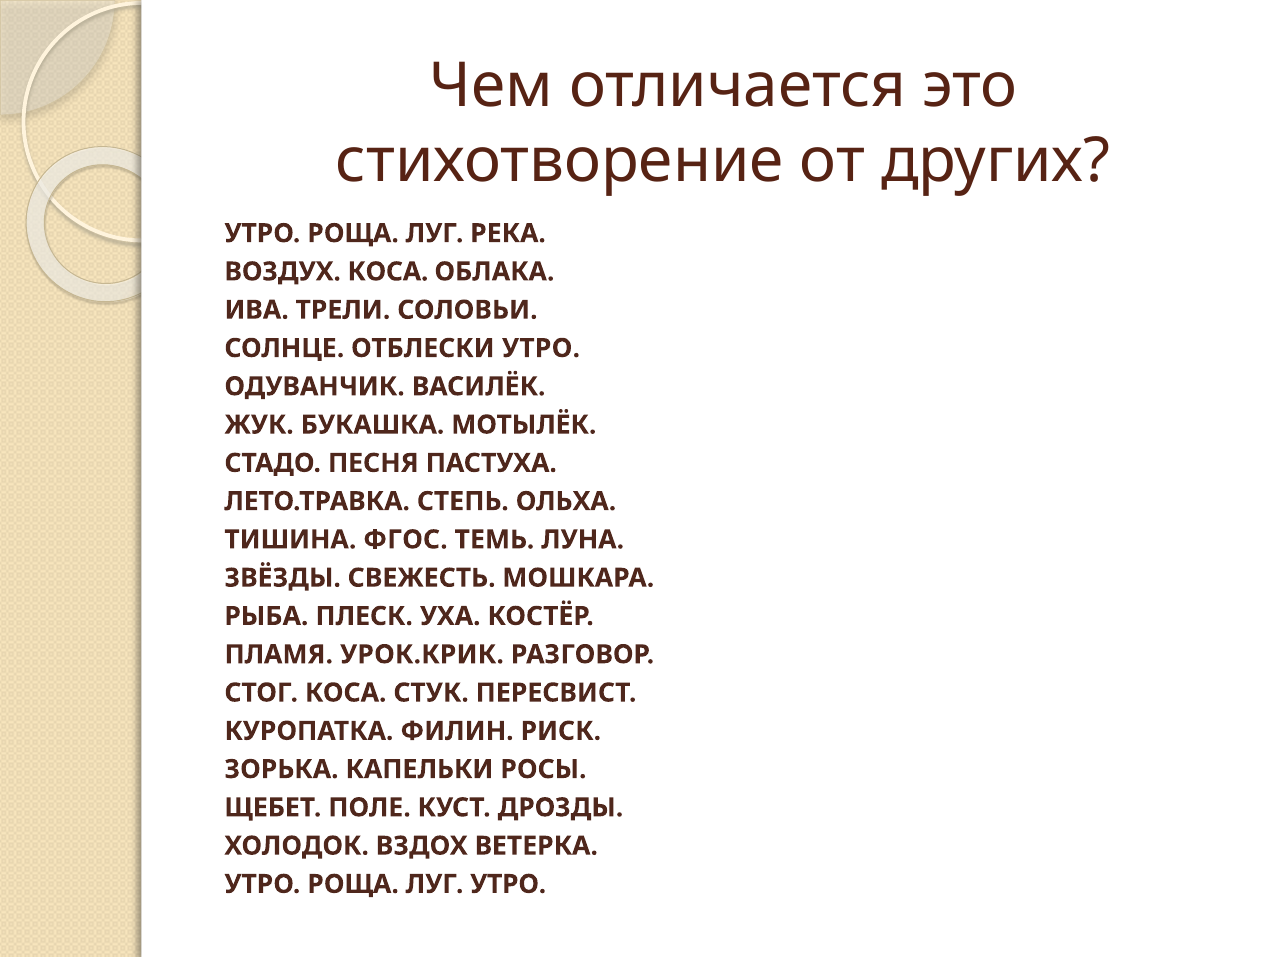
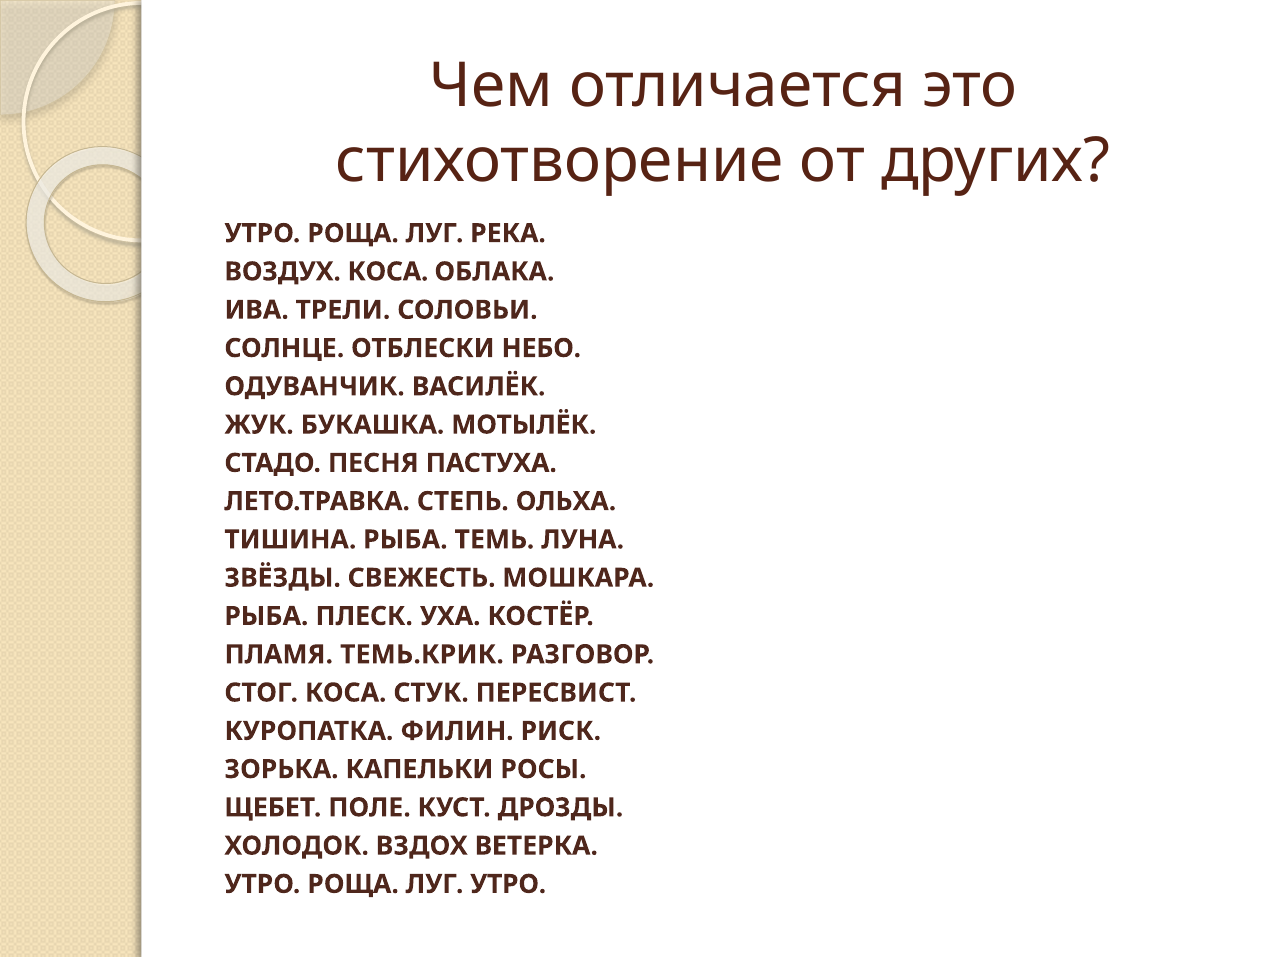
ОТБЛЕСКИ УТРО: УТРО -> НЕБО
ТИШИНА ФГОС: ФГОС -> РЫБА
УРОК.КРИК: УРОК.КРИК -> ТЕМЬ.КРИК
